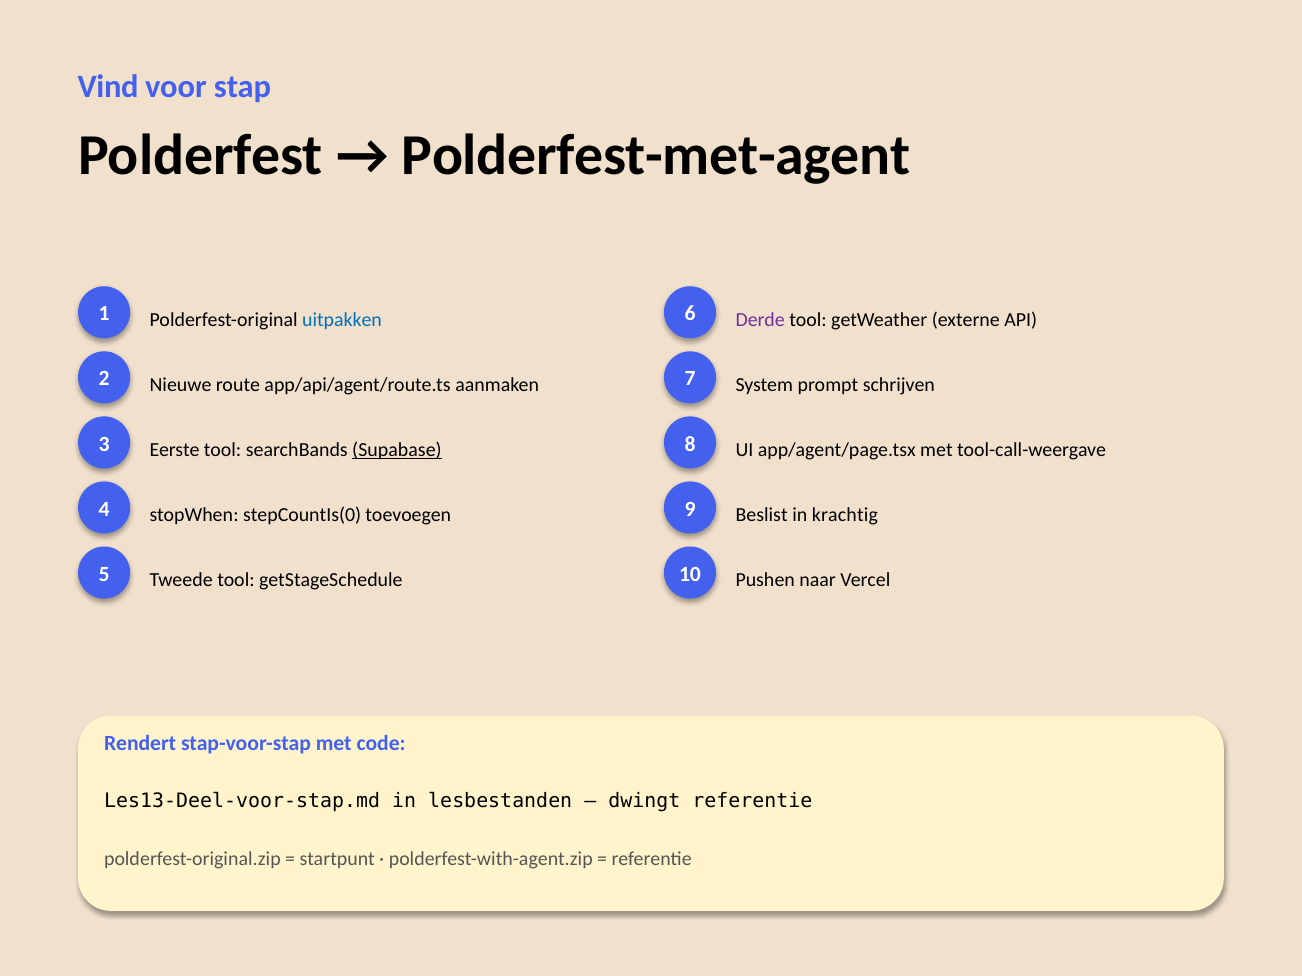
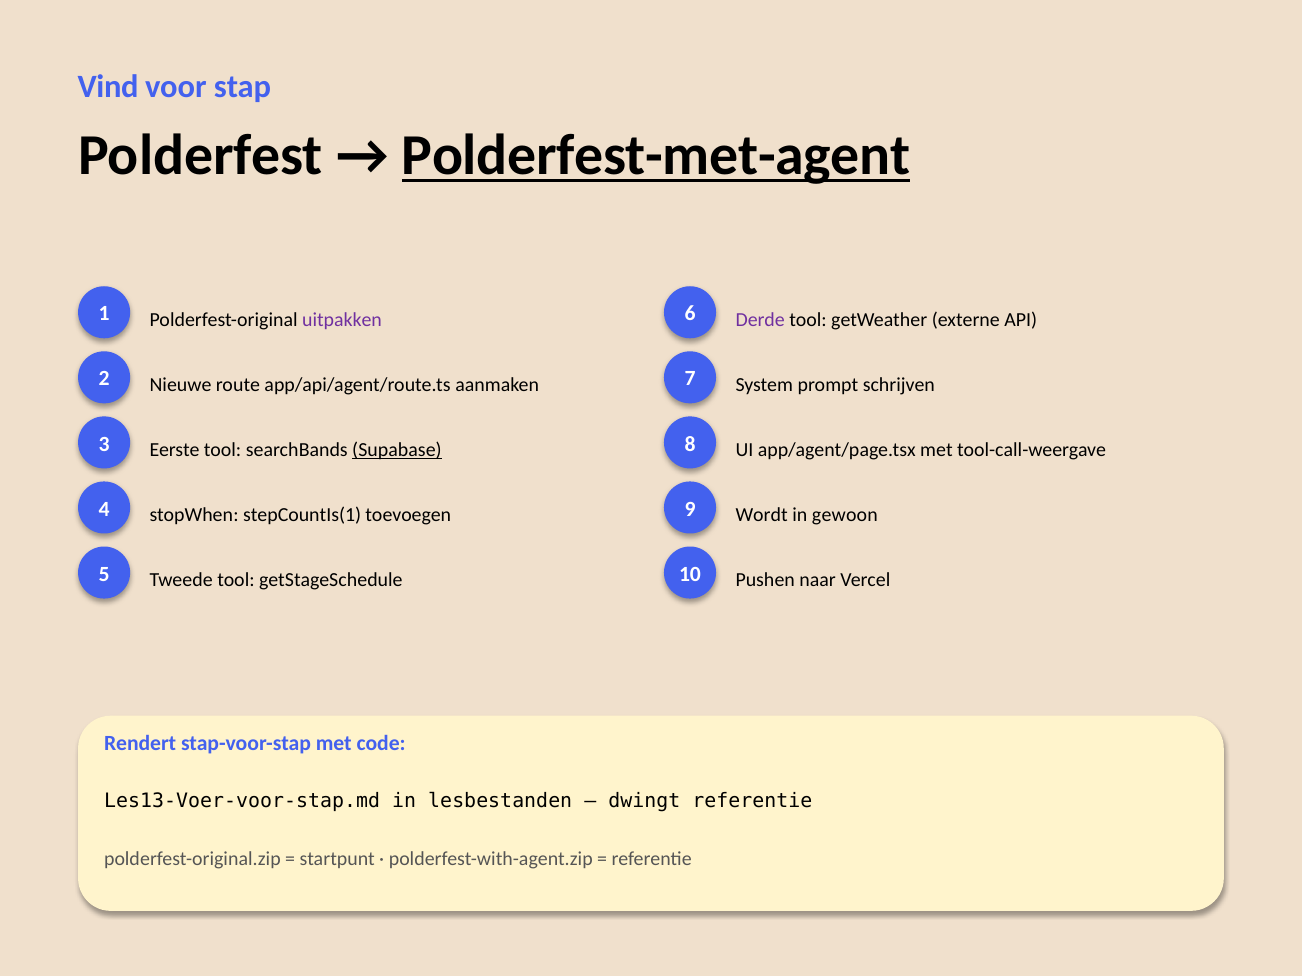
Polderfest-met-agent underline: none -> present
uitpakken colour: blue -> purple
stepCountIs(0: stepCountIs(0 -> stepCountIs(1
Beslist: Beslist -> Wordt
krachtig: krachtig -> gewoon
Les13-Deel-voor-stap.md: Les13-Deel-voor-stap.md -> Les13-Voer-voor-stap.md
